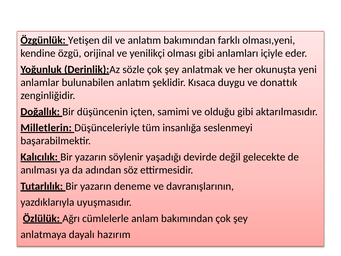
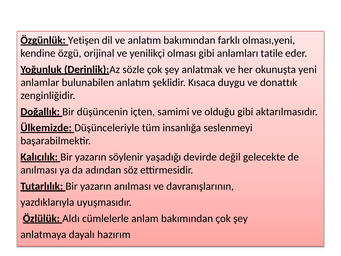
içiyle: içiyle -> tatile
Milletlerin: Milletlerin -> Ülkemizde
yazarın deneme: deneme -> anılması
Ağrı: Ağrı -> Aldı
